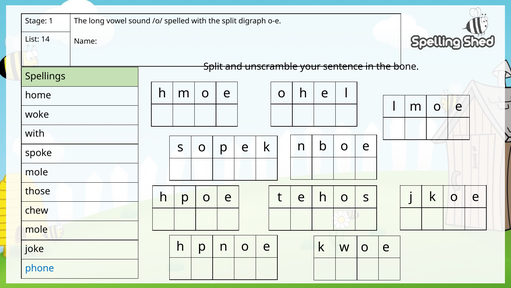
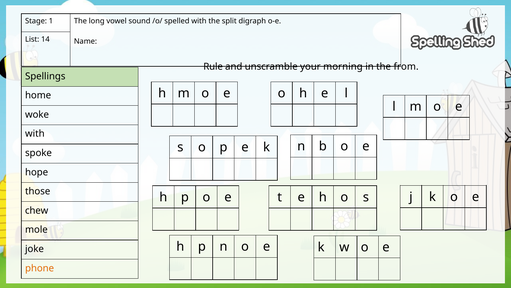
Split at (213, 66): Split -> Rule
sentence: sentence -> morning
bone: bone -> from
mole at (37, 172): mole -> hope
phone colour: blue -> orange
